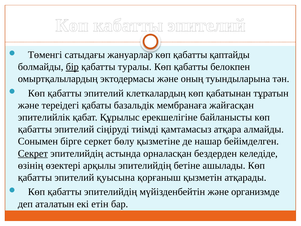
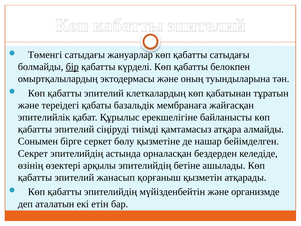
қабатты қаптайды: қаптайды -> сатыдағы
туралы: туралы -> күрделі
Секрет underline: present -> none
қуысына: қуысына -> жанасып
